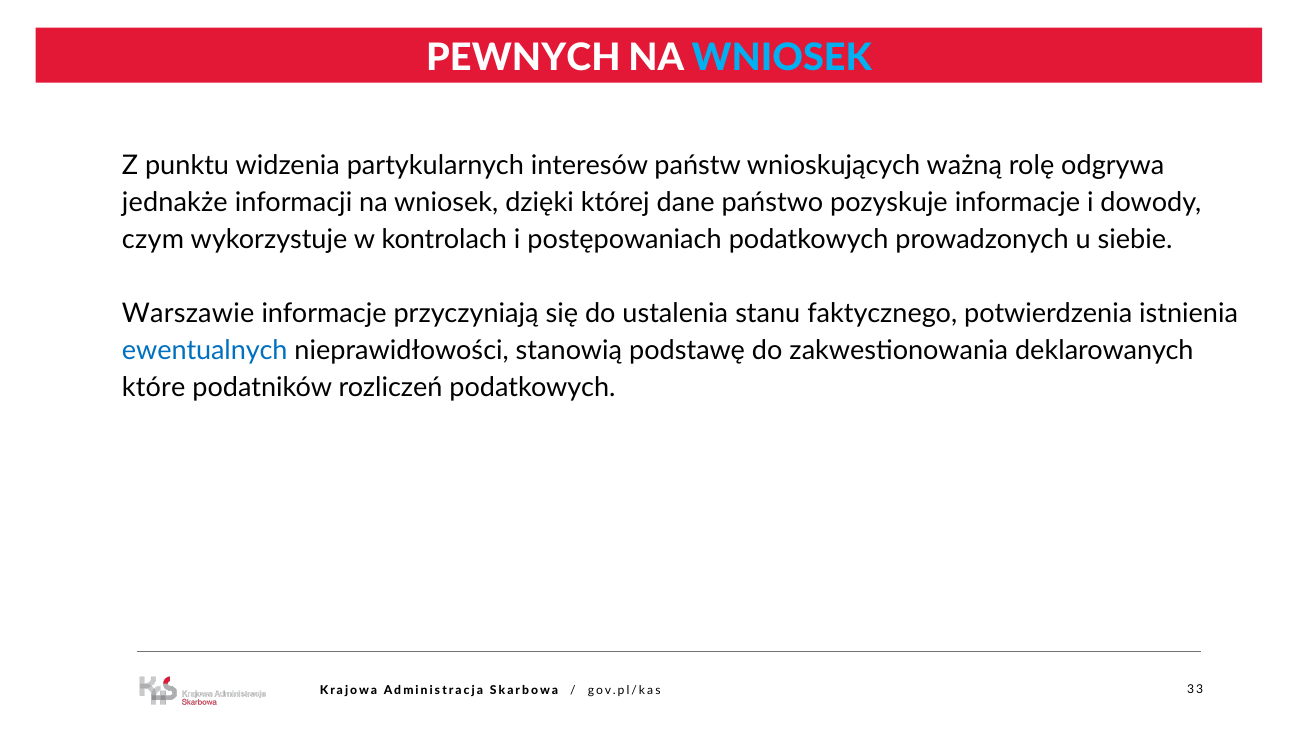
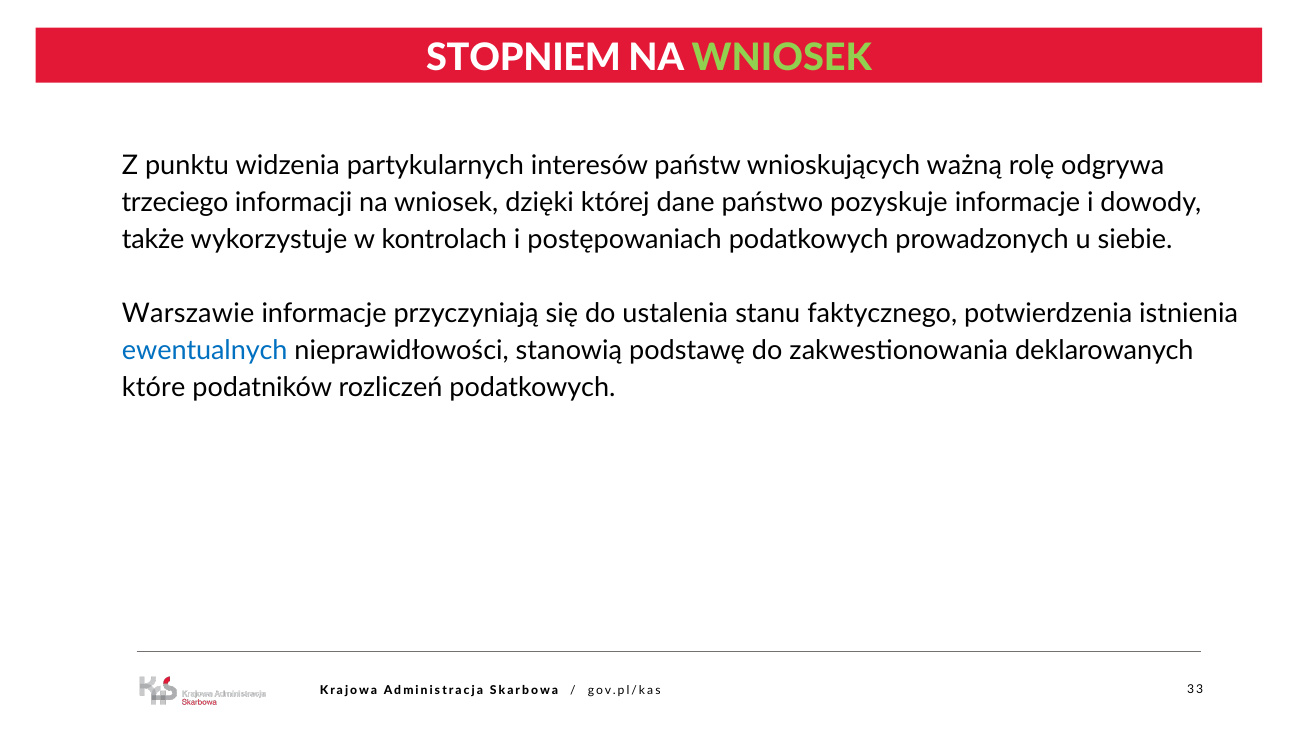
PEWNYCH: PEWNYCH -> STOPNIEM
WNIOSEK at (782, 58) colour: light blue -> light green
jednakże: jednakże -> trzeciego
czym: czym -> także
